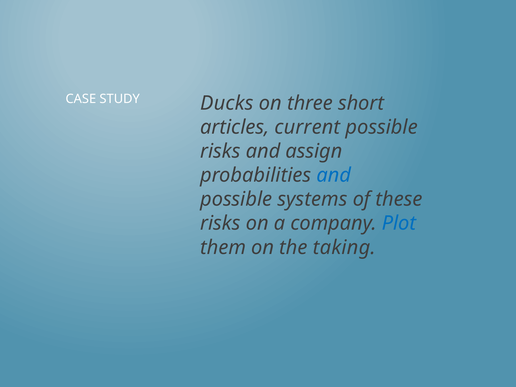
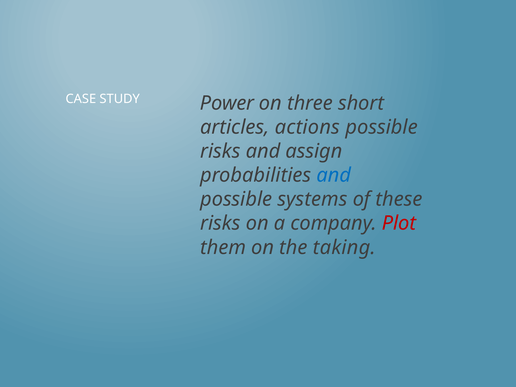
Ducks: Ducks -> Power
current: current -> actions
Plot colour: blue -> red
